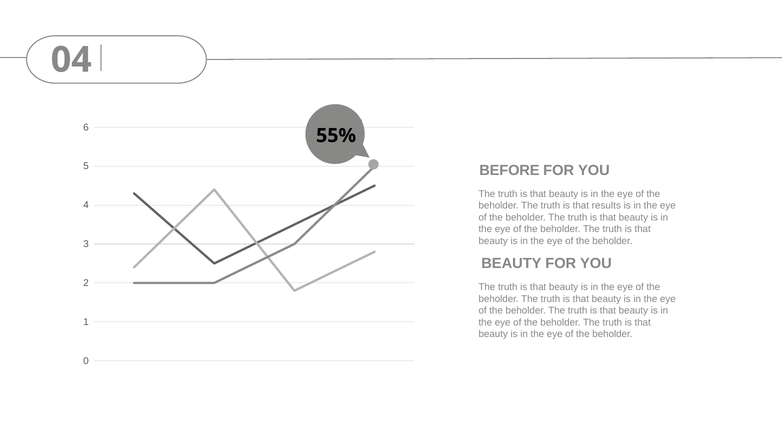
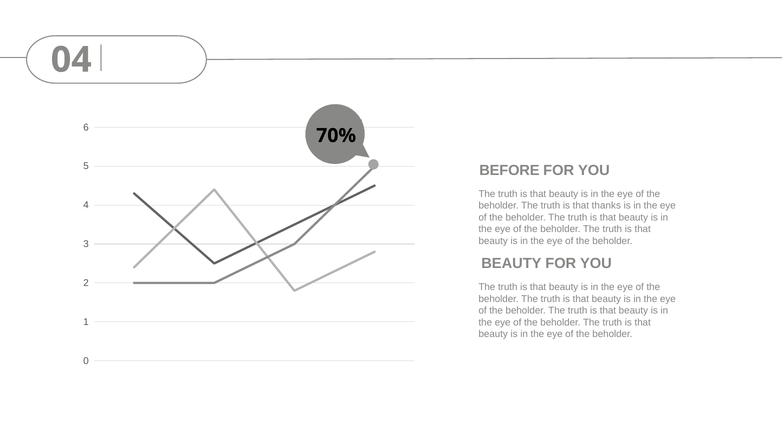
55%: 55% -> 70%
results: results -> thanks
